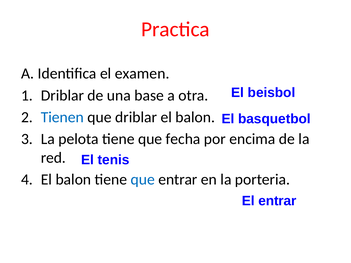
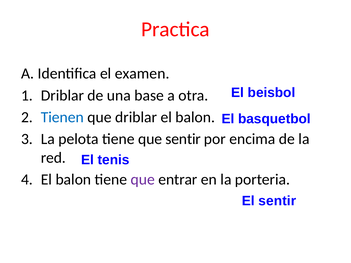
que fecha: fecha -> sentir
que at (143, 180) colour: blue -> purple
El entrar: entrar -> sentir
